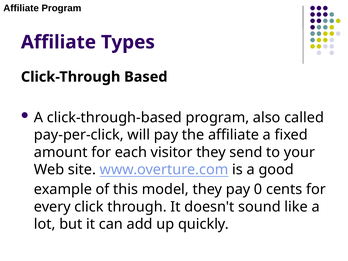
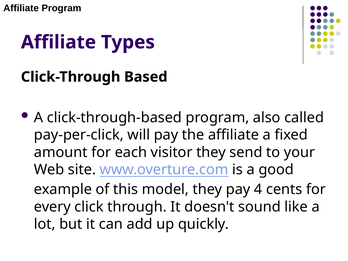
0: 0 -> 4
